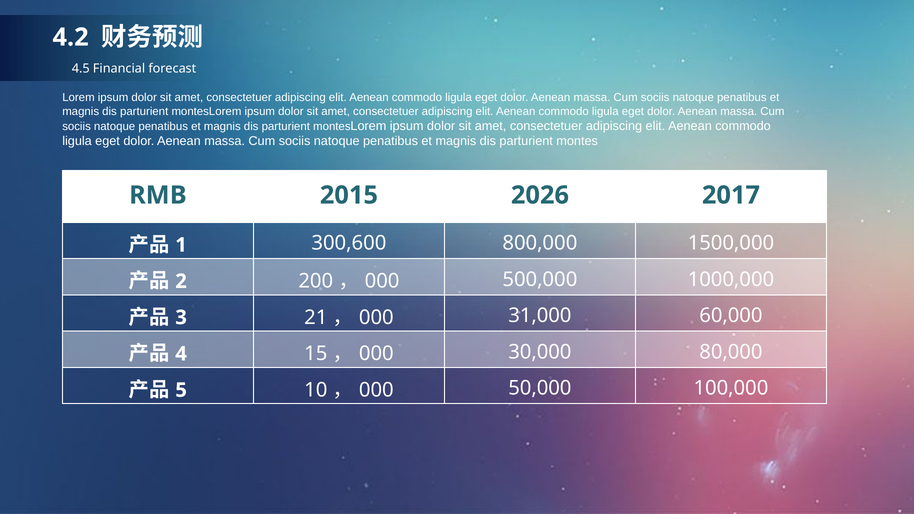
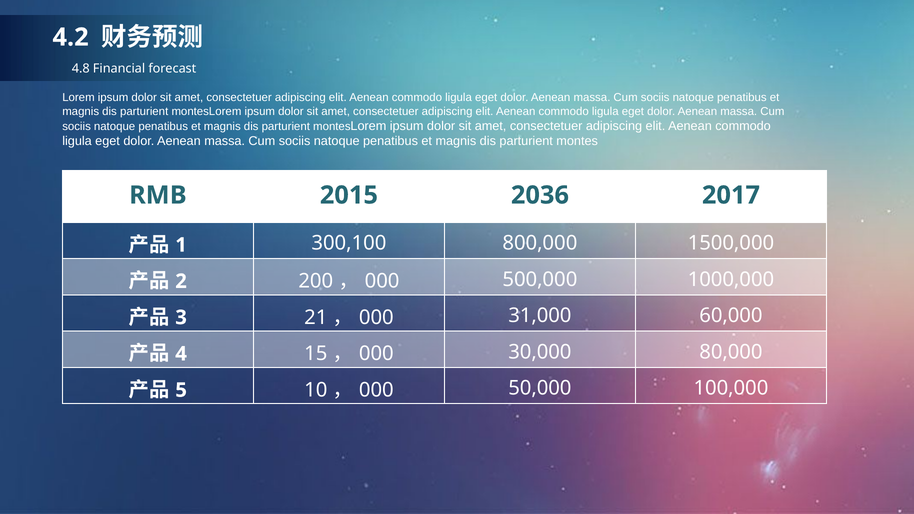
4.5: 4.5 -> 4.8
2026: 2026 -> 2036
300,600: 300,600 -> 300,100
